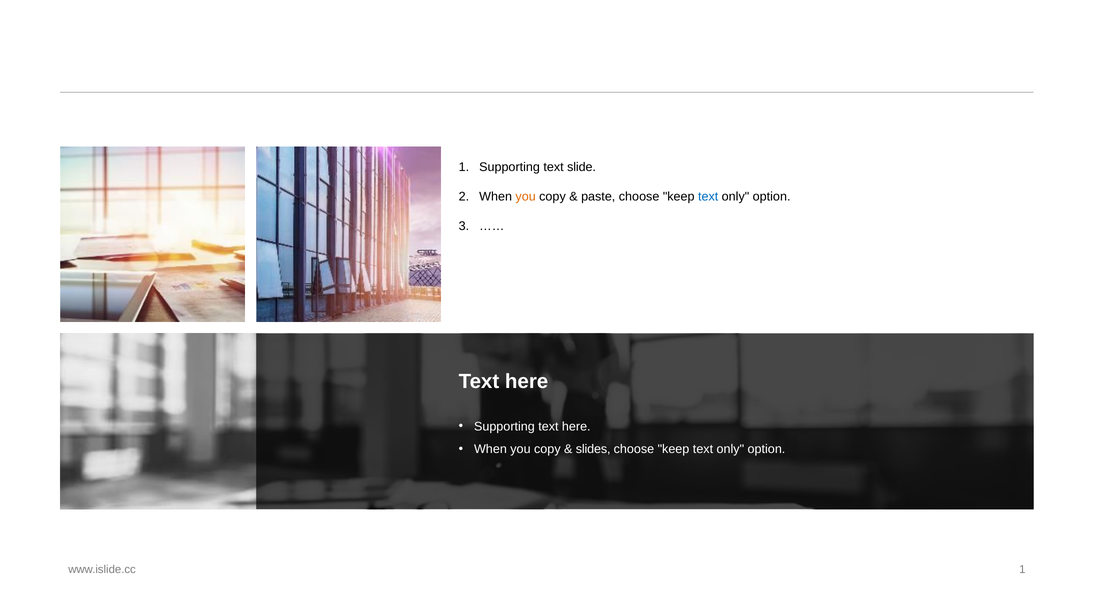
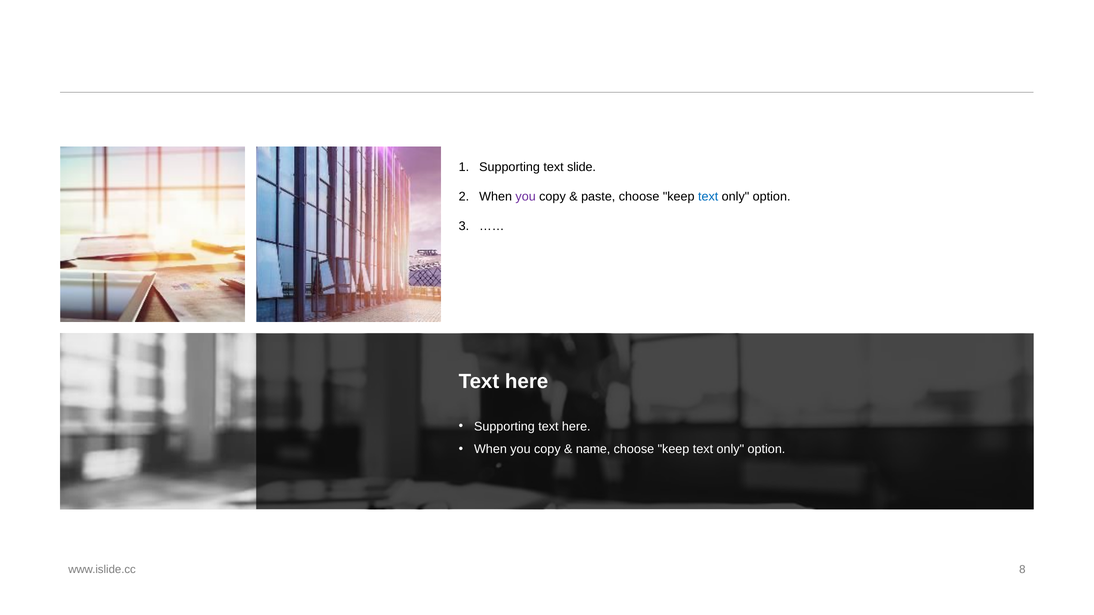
you at (526, 197) colour: orange -> purple
slides: slides -> name
www.islide.cc 1: 1 -> 8
